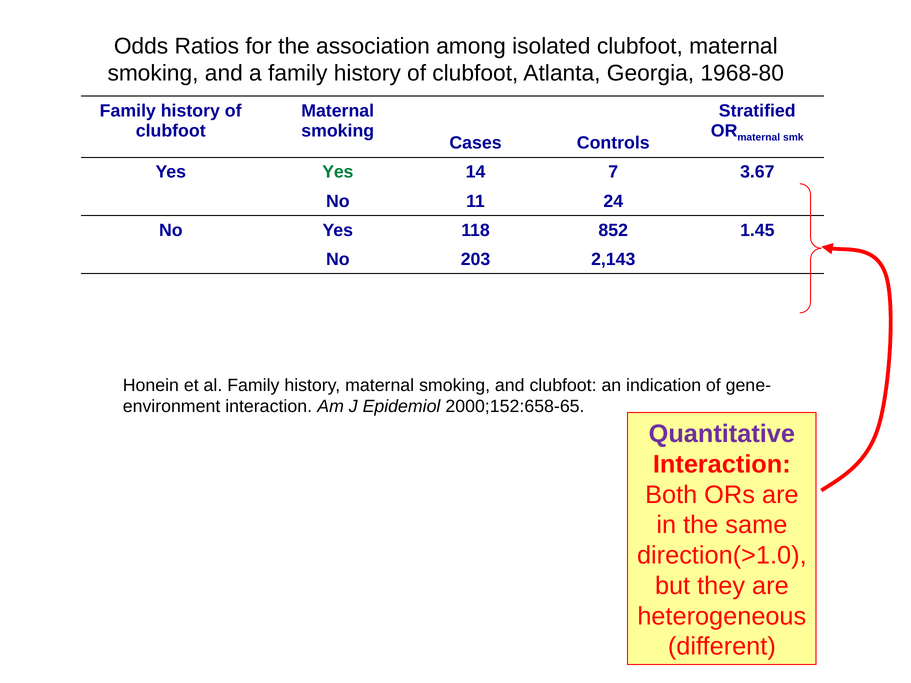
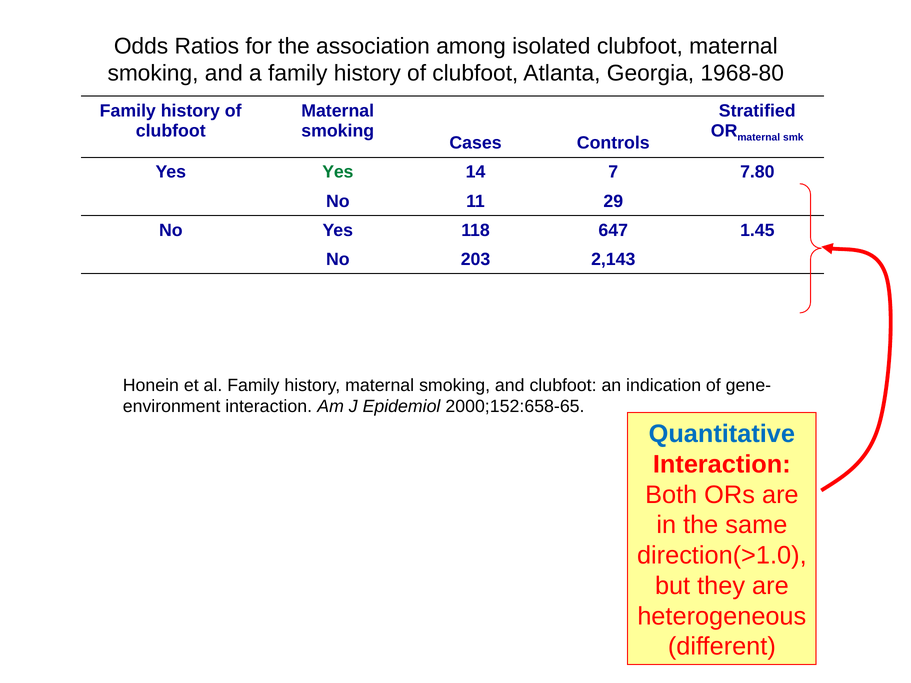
3.67: 3.67 -> 7.80
24: 24 -> 29
852: 852 -> 647
Quantitative colour: purple -> blue
